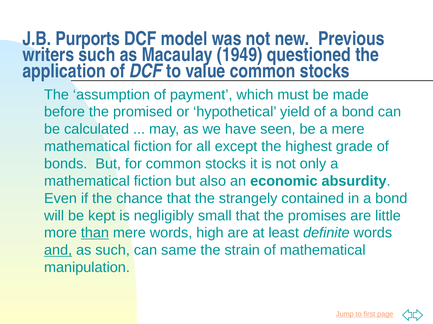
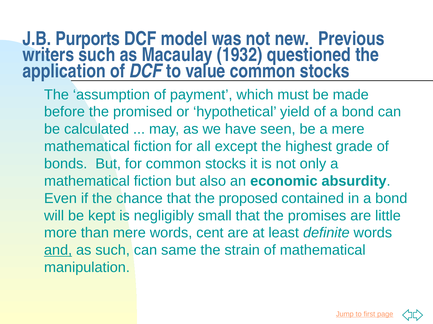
1949: 1949 -> 1932
strangely: strangely -> proposed
than underline: present -> none
high: high -> cent
